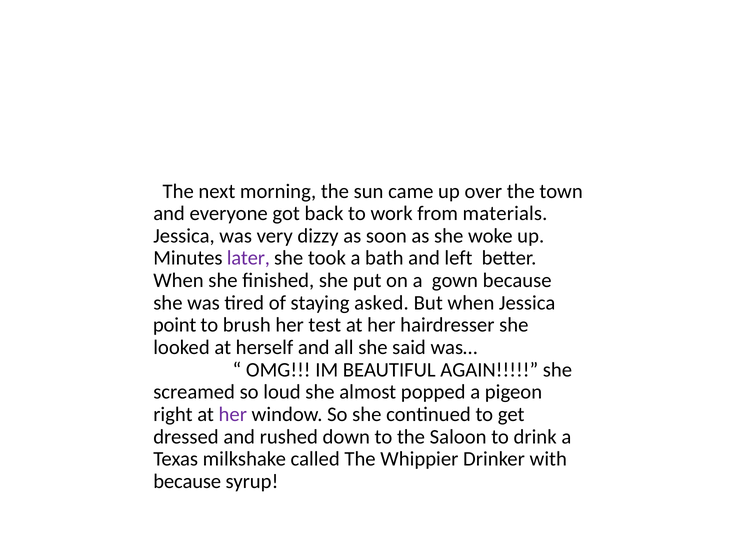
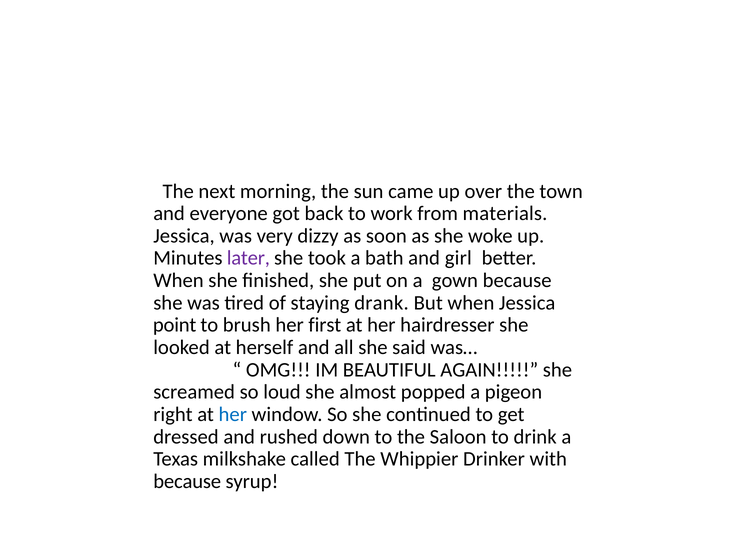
left: left -> girl
asked: asked -> drank
test: test -> first
her at (233, 414) colour: purple -> blue
